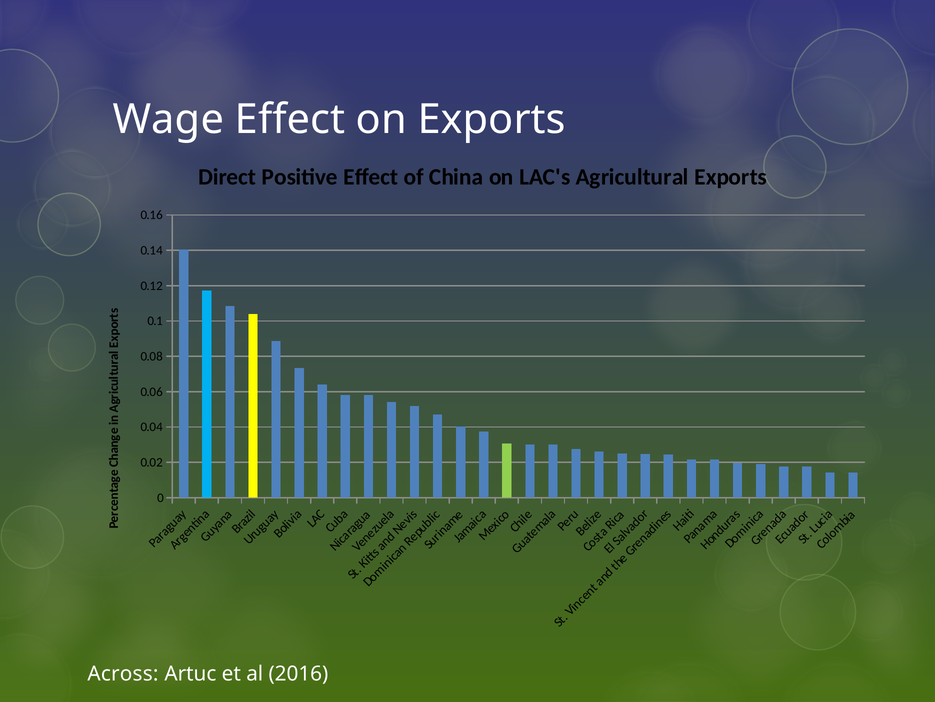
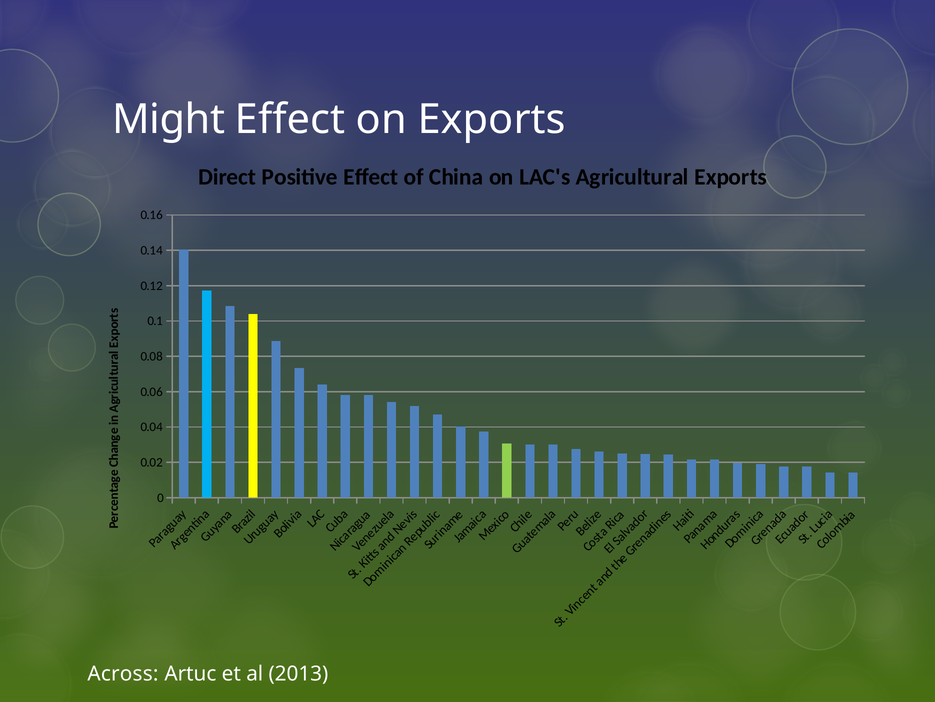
Wage: Wage -> Might
2016: 2016 -> 2013
